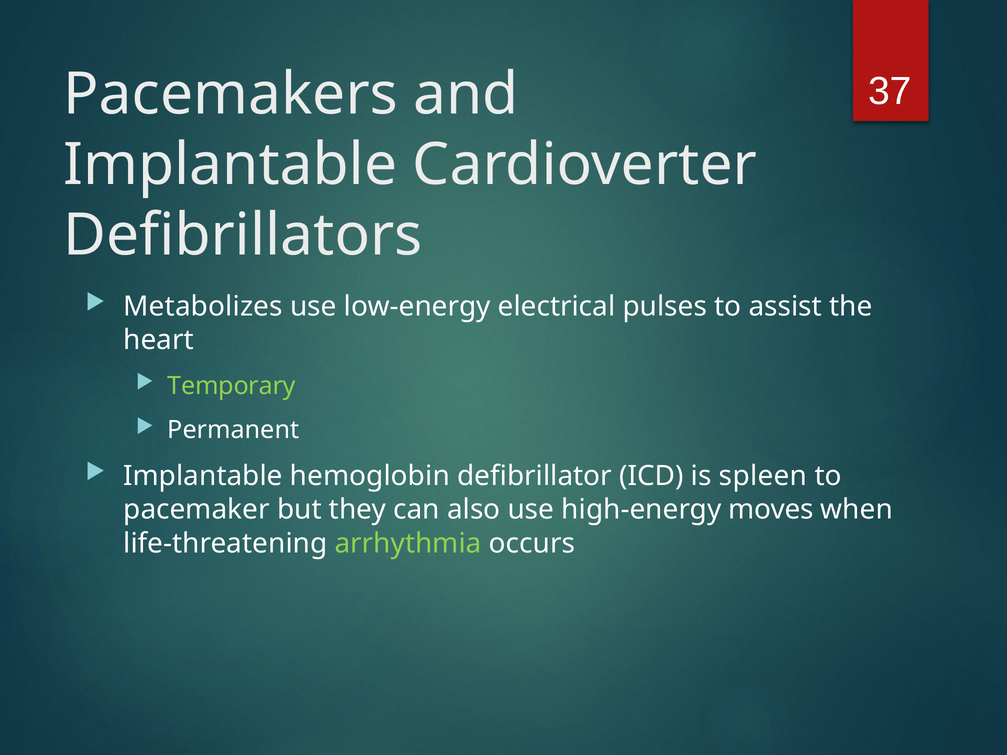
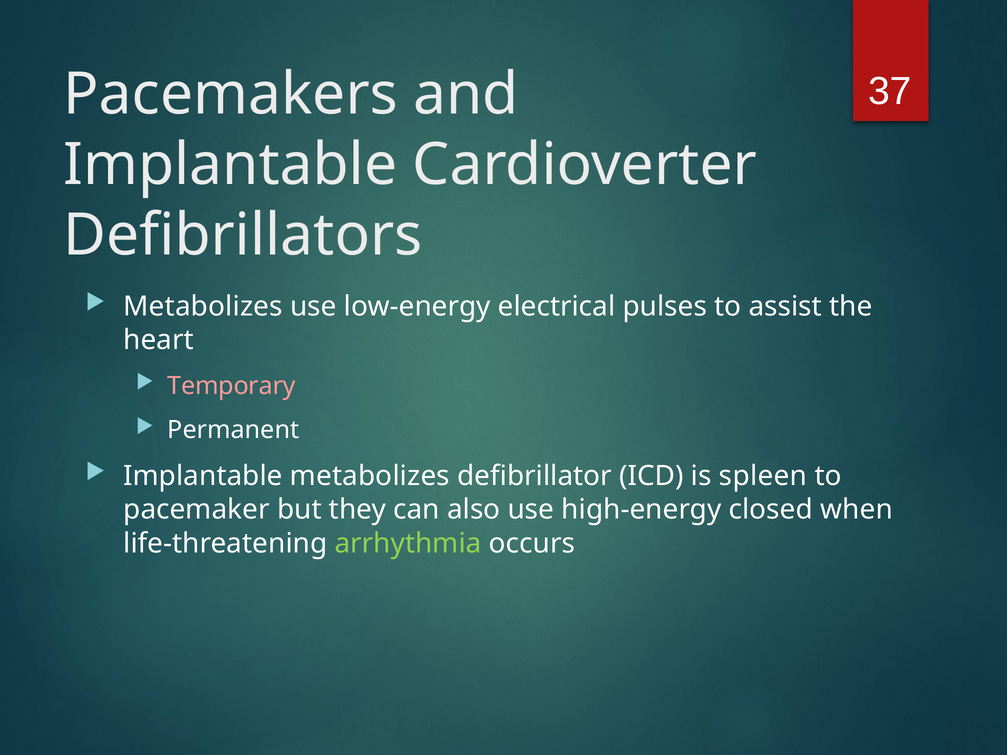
Temporary colour: light green -> pink
Implantable hemoglobin: hemoglobin -> metabolizes
moves: moves -> closed
